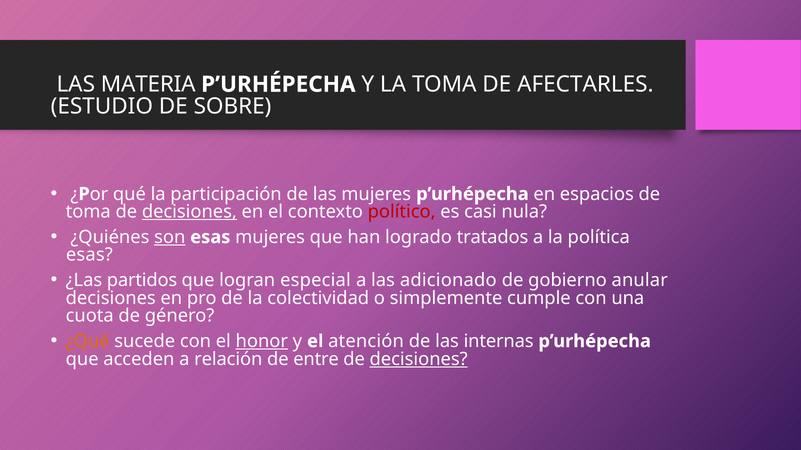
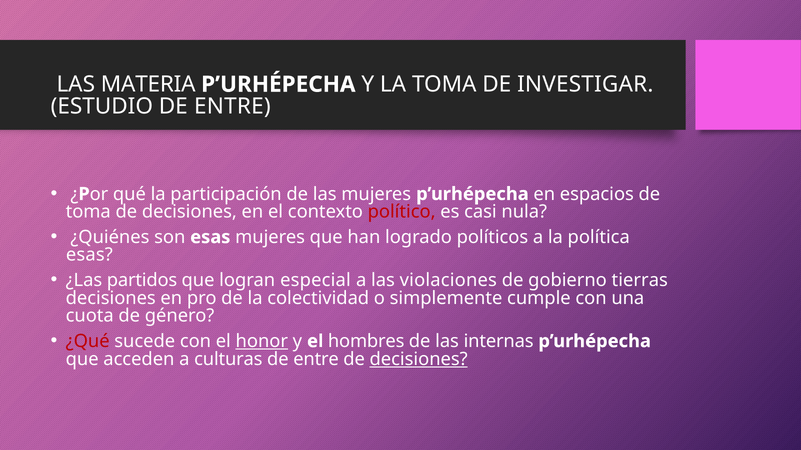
AFECTARLES: AFECTARLES -> INVESTIGAR
ESTUDIO DE SOBRE: SOBRE -> ENTRE
decisiones at (189, 212) underline: present -> none
son underline: present -> none
tratados: tratados -> políticos
adicionado: adicionado -> violaciones
anular: anular -> tierras
¿Qué colour: orange -> red
atención: atención -> hombres
relación: relación -> culturas
